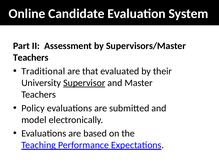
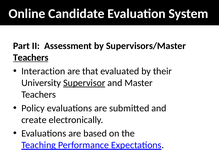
Teachers at (31, 58) underline: none -> present
Traditional: Traditional -> Interaction
model: model -> create
